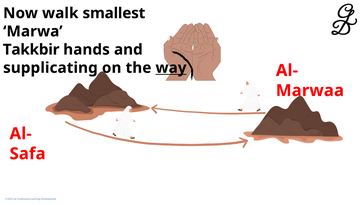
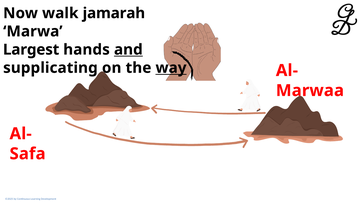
smallest: smallest -> jamarah
Takkbir: Takkbir -> Largest
and underline: none -> present
